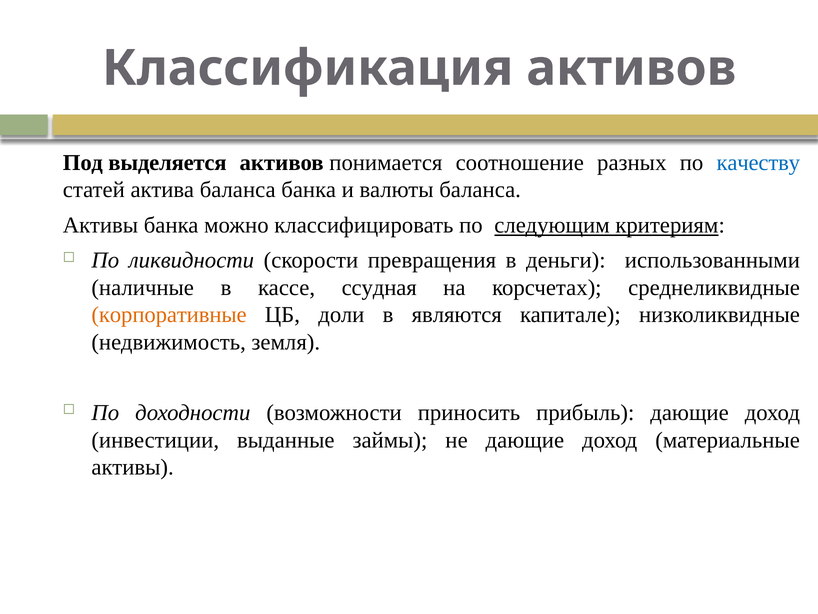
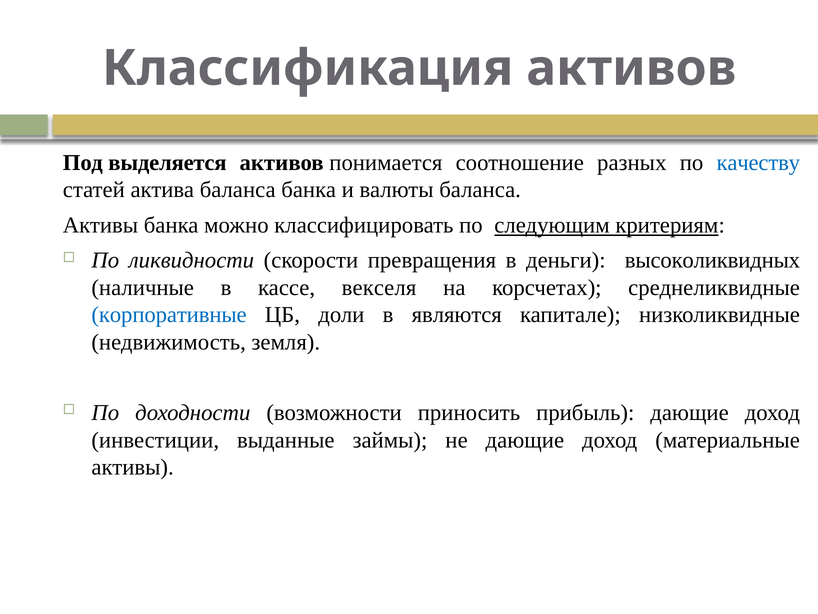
использованными: использованными -> высоколиквидных
ссудная: ссудная -> векселя
корпоративные colour: orange -> blue
